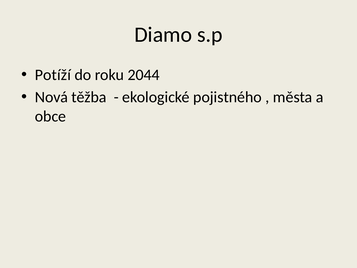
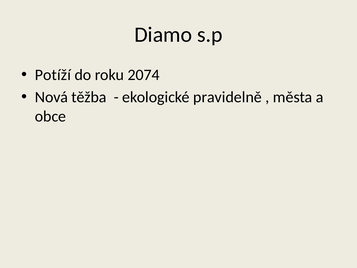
2044: 2044 -> 2074
pojistného: pojistného -> pravidelně
